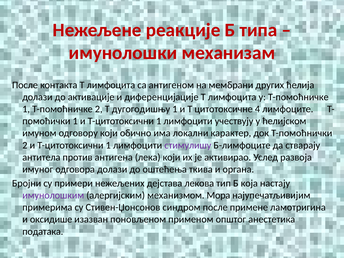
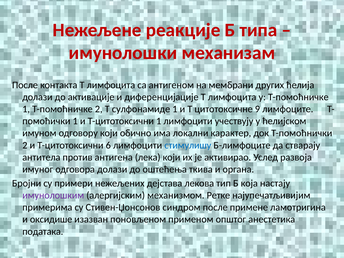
дугогодишњу: дугогодишњу -> сулфонамиде
4: 4 -> 9
2 и Т-цитотоксични 1: 1 -> 6
стимулишу colour: purple -> blue
Мора: Мора -> Ретке
